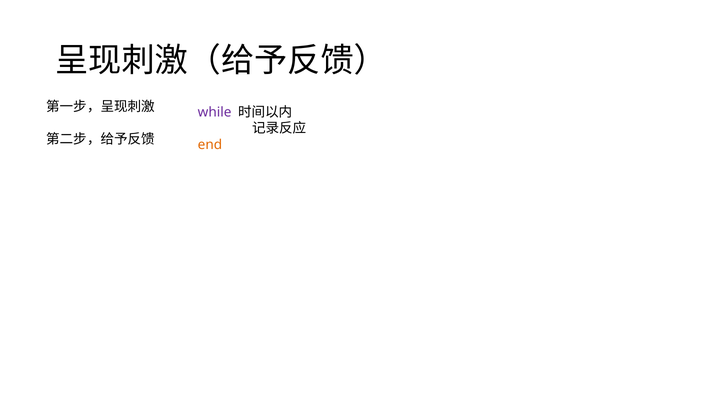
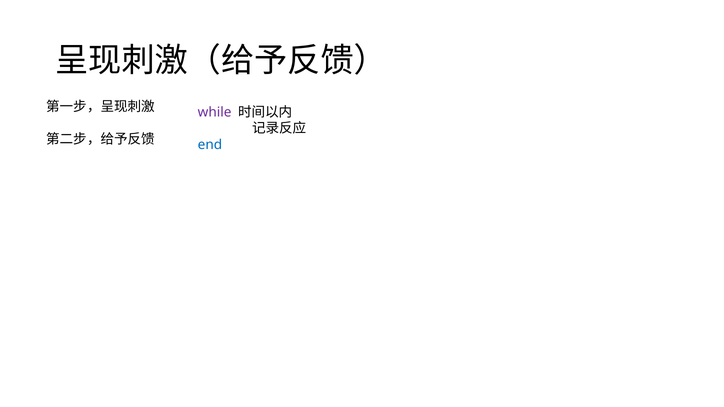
end colour: orange -> blue
